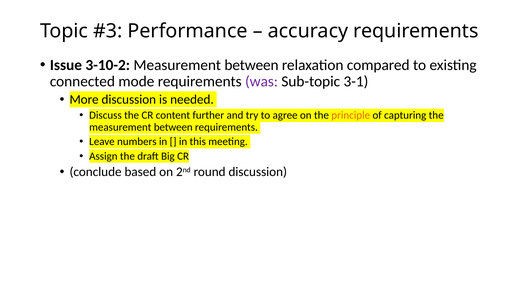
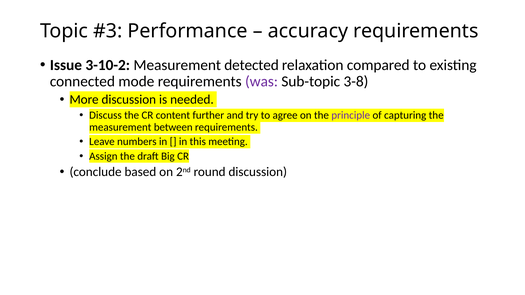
3-10-2 Measurement between: between -> detected
3-1: 3-1 -> 3-8
principle colour: orange -> purple
